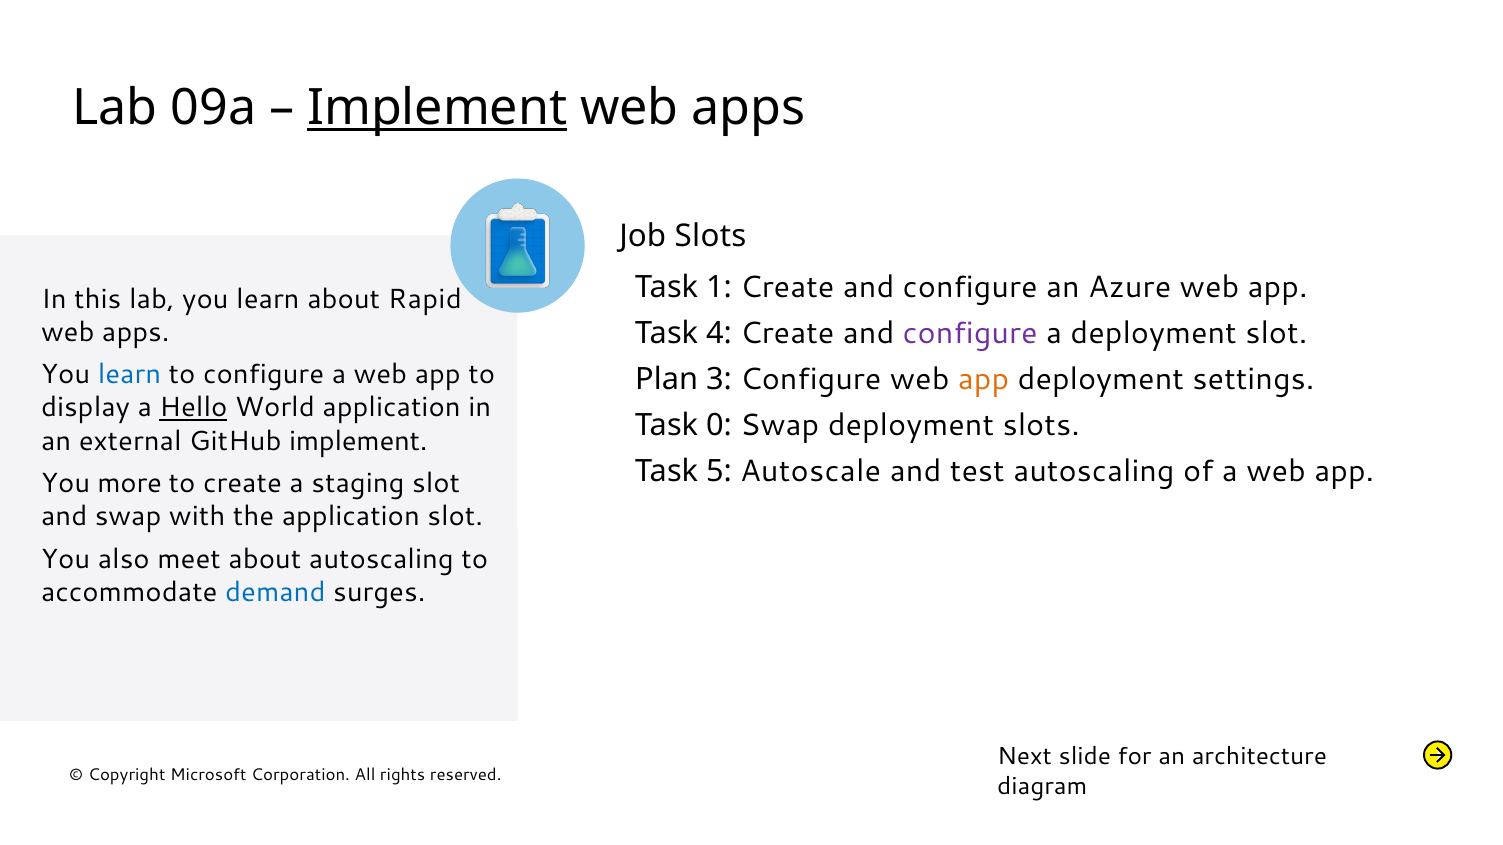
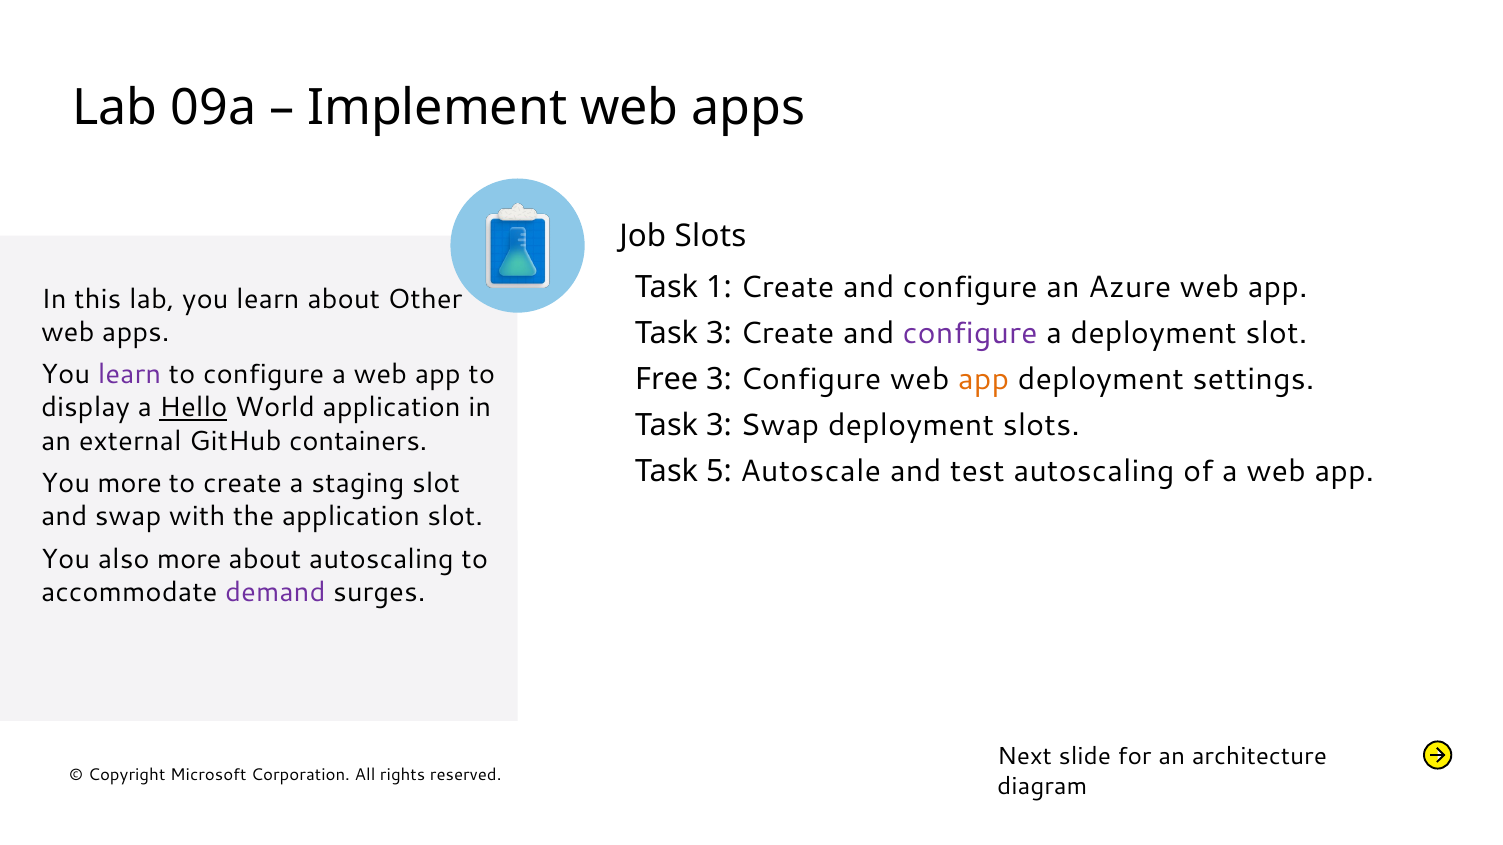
Implement at (437, 108) underline: present -> none
Rapid: Rapid -> Other
4 at (719, 333): 4 -> 3
learn at (129, 375) colour: blue -> purple
Plan: Plan -> Free
0 at (719, 426): 0 -> 3
GitHub implement: implement -> containers
also meet: meet -> more
demand colour: blue -> purple
